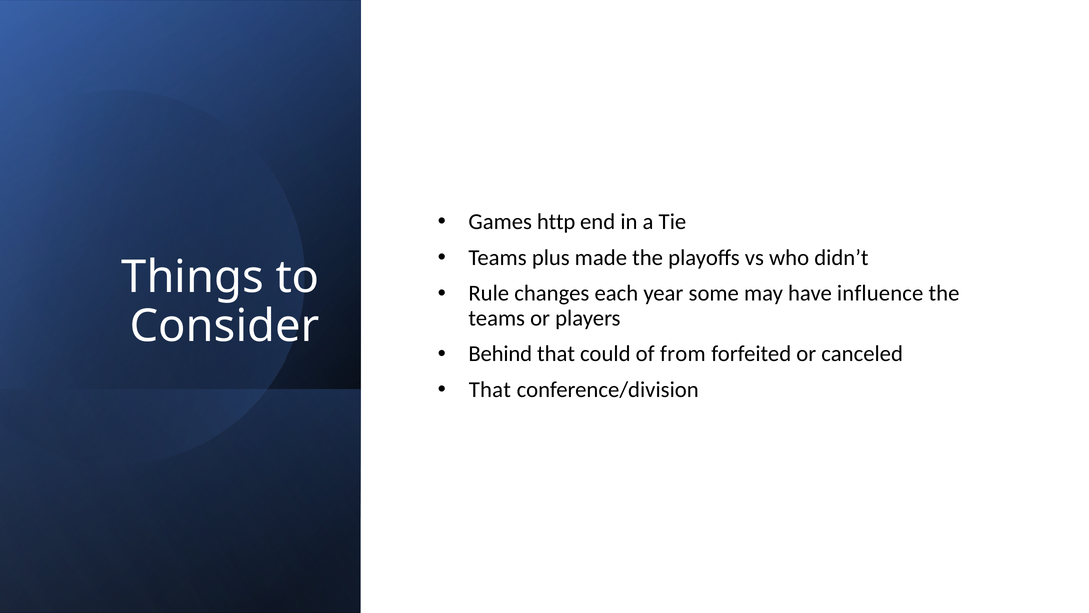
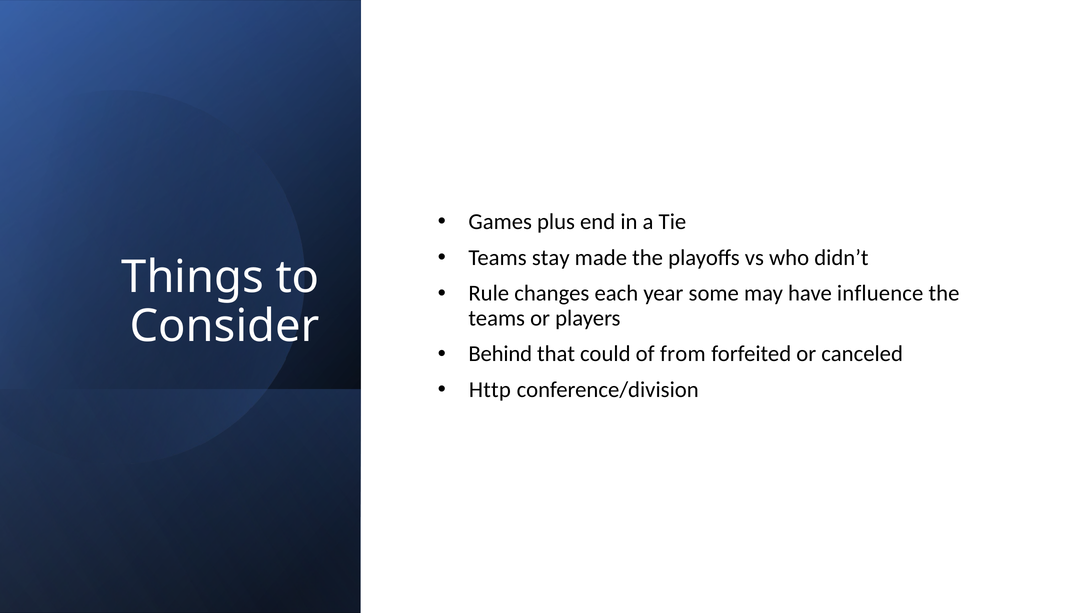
http: http -> plus
plus: plus -> stay
That at (490, 390): That -> Http
